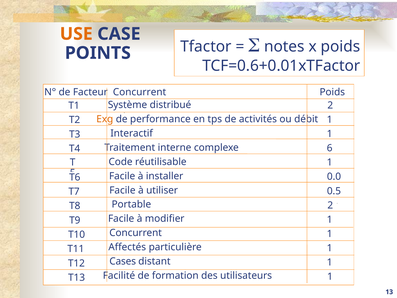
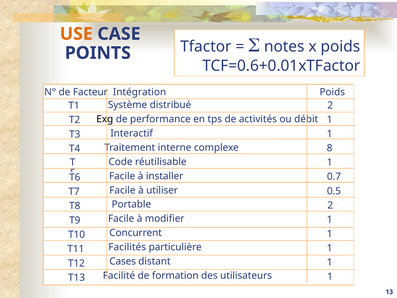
Facteur Concurrent: Concurrent -> Intégration
Exg colour: orange -> black
6: 6 -> 8
0.0: 0.0 -> 0.7
Affectés: Affectés -> Facilités
